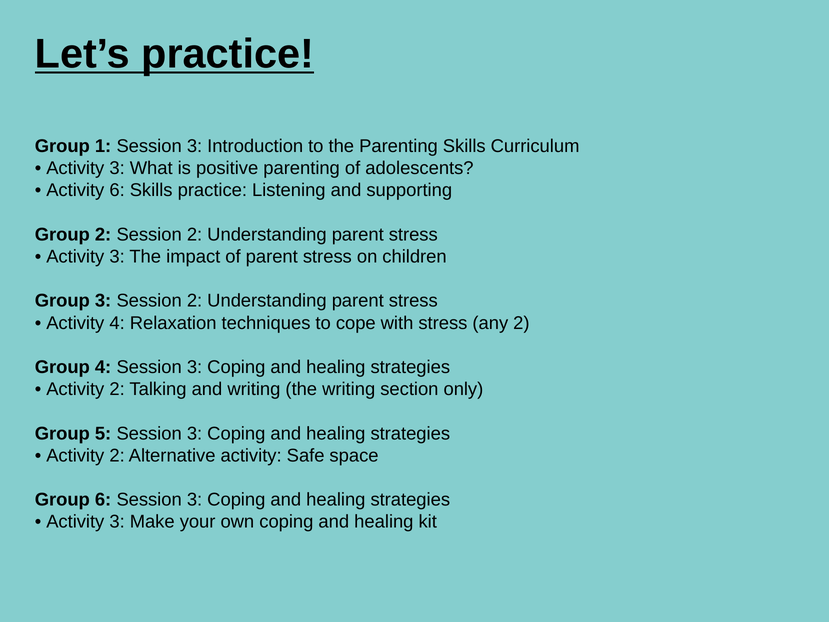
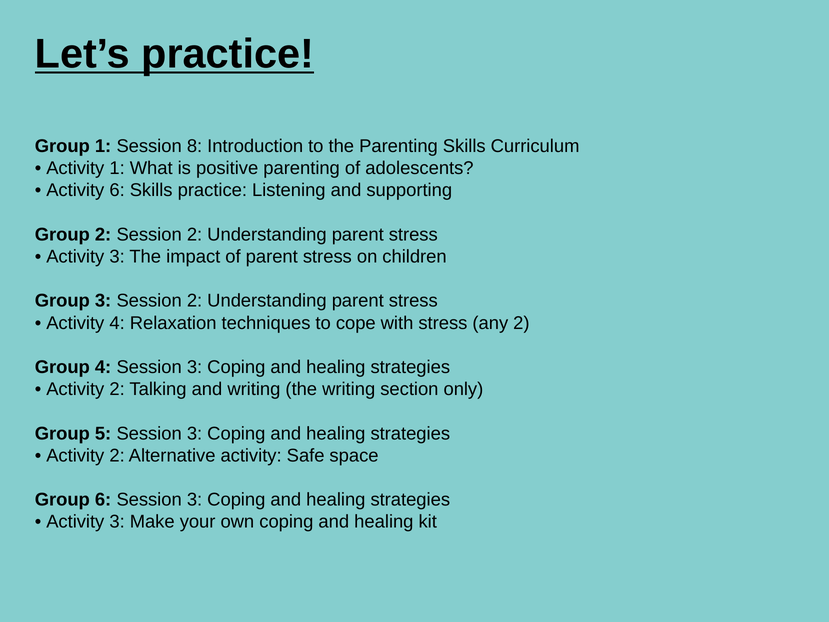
1 Session 3: 3 -> 8
3 at (117, 168): 3 -> 1
